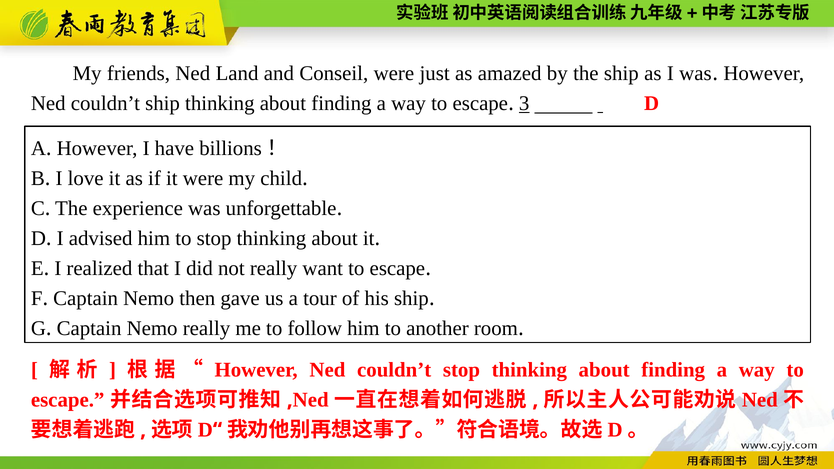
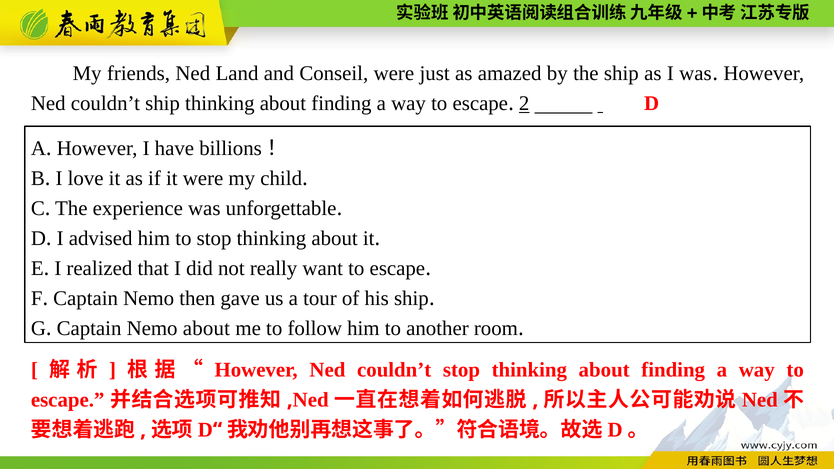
3: 3 -> 2
Nemo really: really -> about
